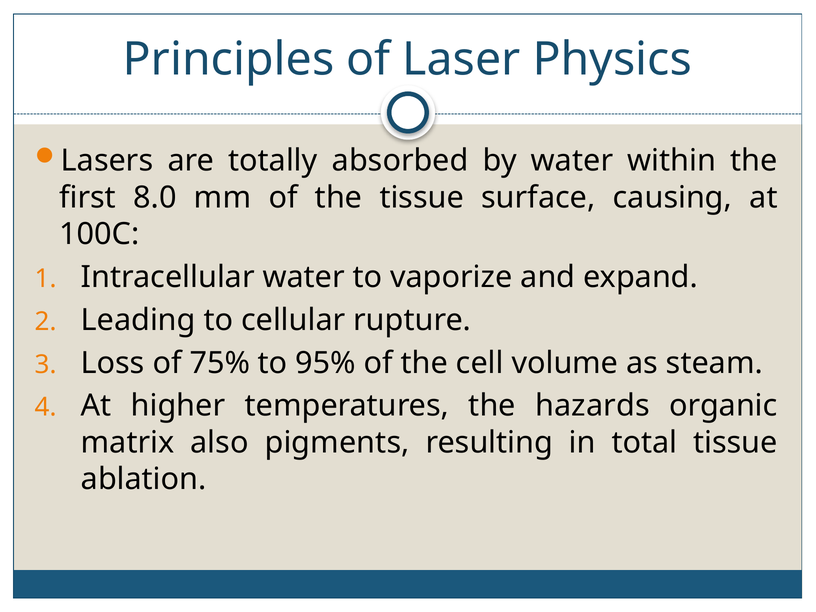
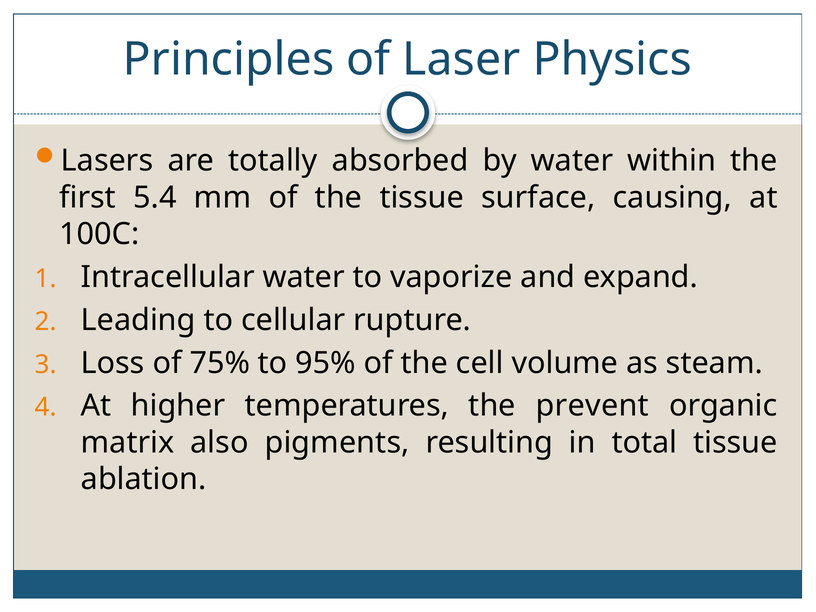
8.0: 8.0 -> 5.4
hazards: hazards -> prevent
